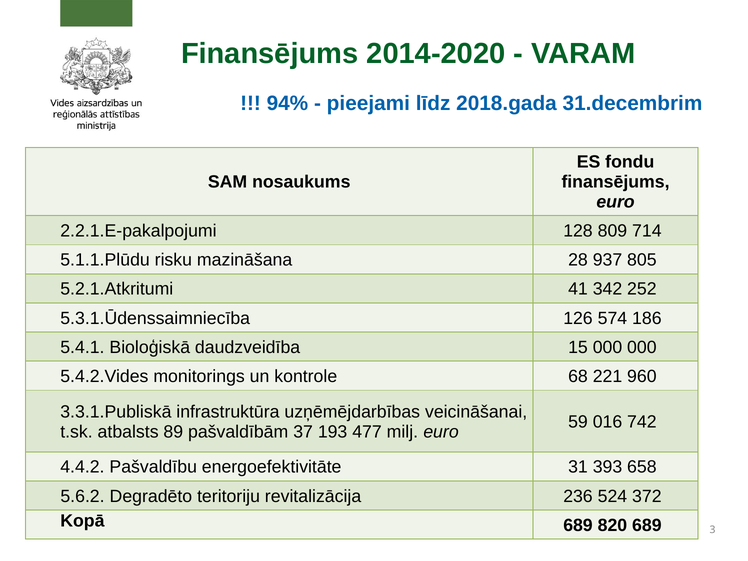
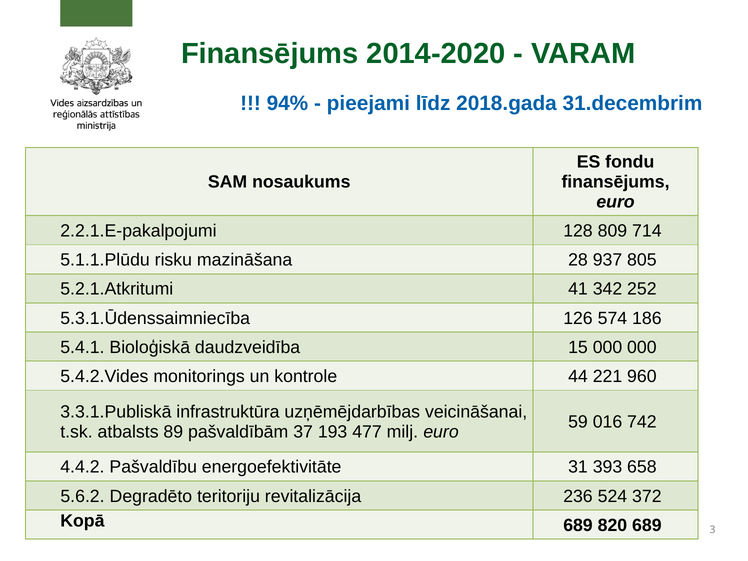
68: 68 -> 44
